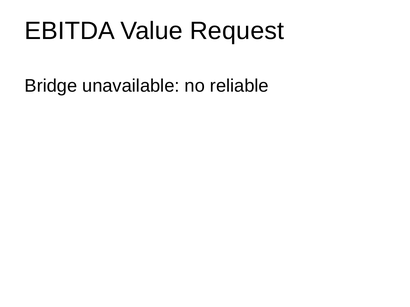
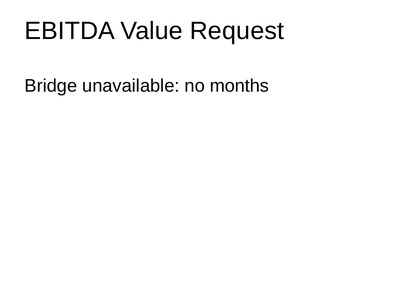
reliable: reliable -> months
